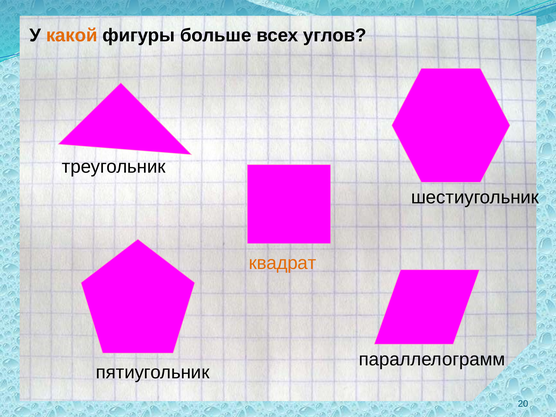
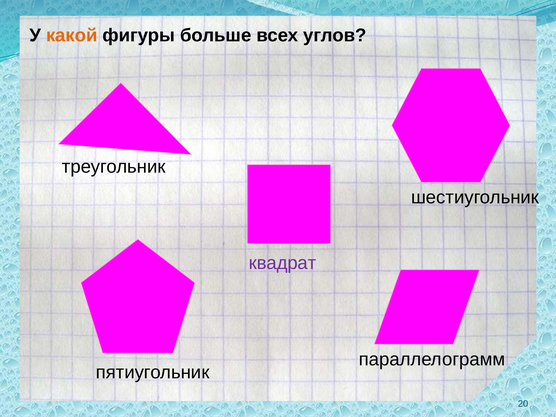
квадрат colour: orange -> purple
